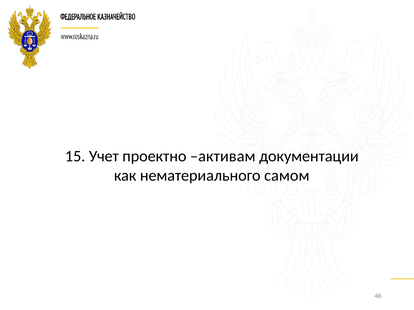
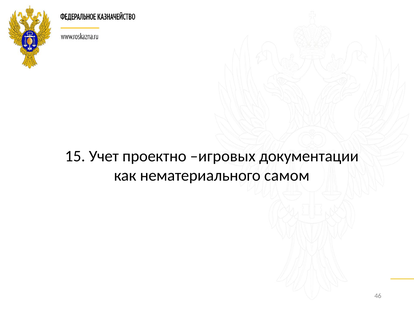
активам: активам -> игровых
